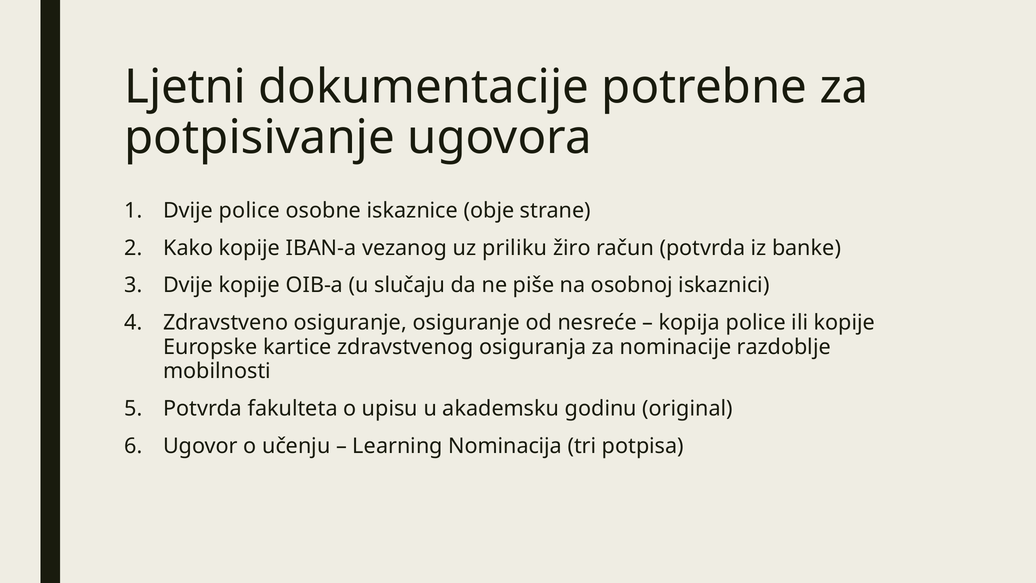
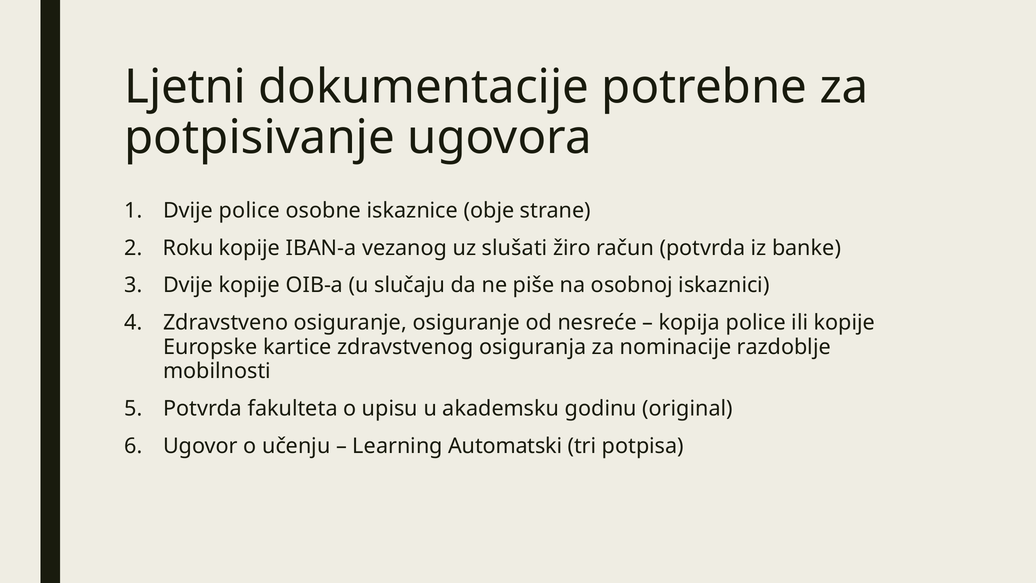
Kako: Kako -> Roku
priliku: priliku -> slušati
Nominacija: Nominacija -> Automatski
